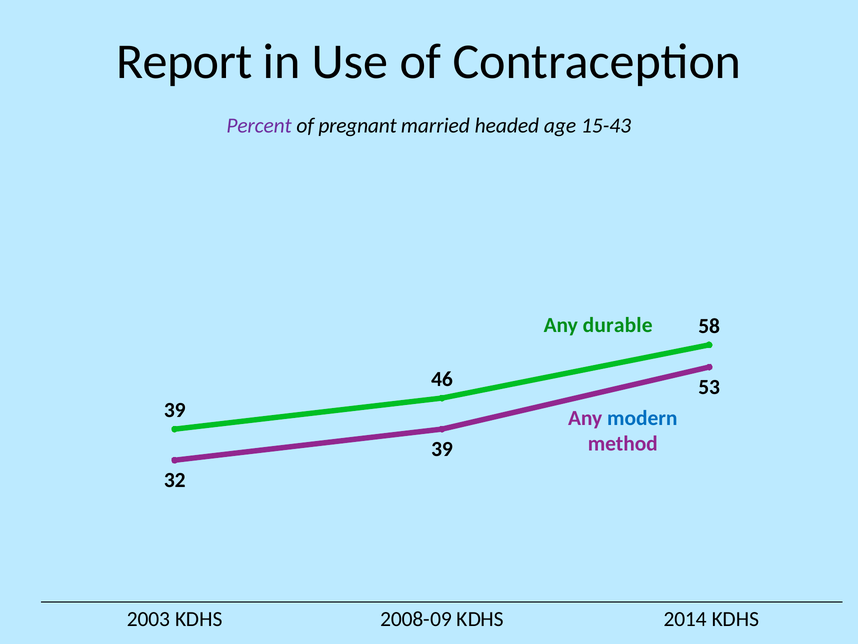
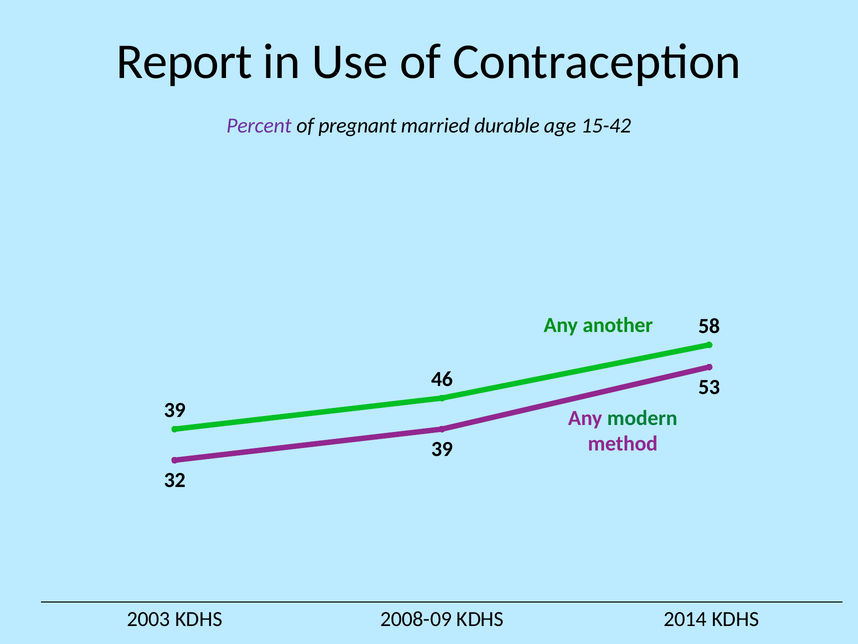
headed: headed -> durable
15-43: 15-43 -> 15-42
durable: durable -> another
modern colour: blue -> green
